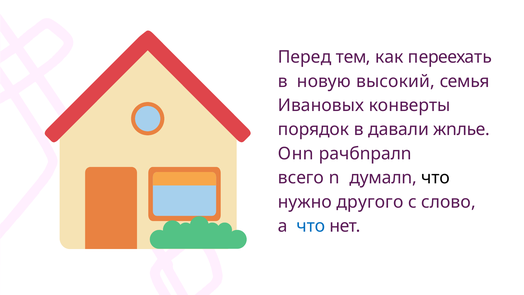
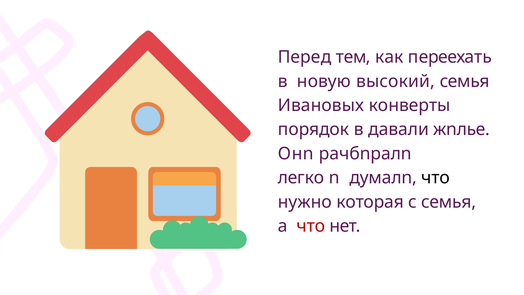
всего: всего -> легко
другого: другого -> которая
с слово: слово -> семья
что at (311, 226) colour: blue -> red
